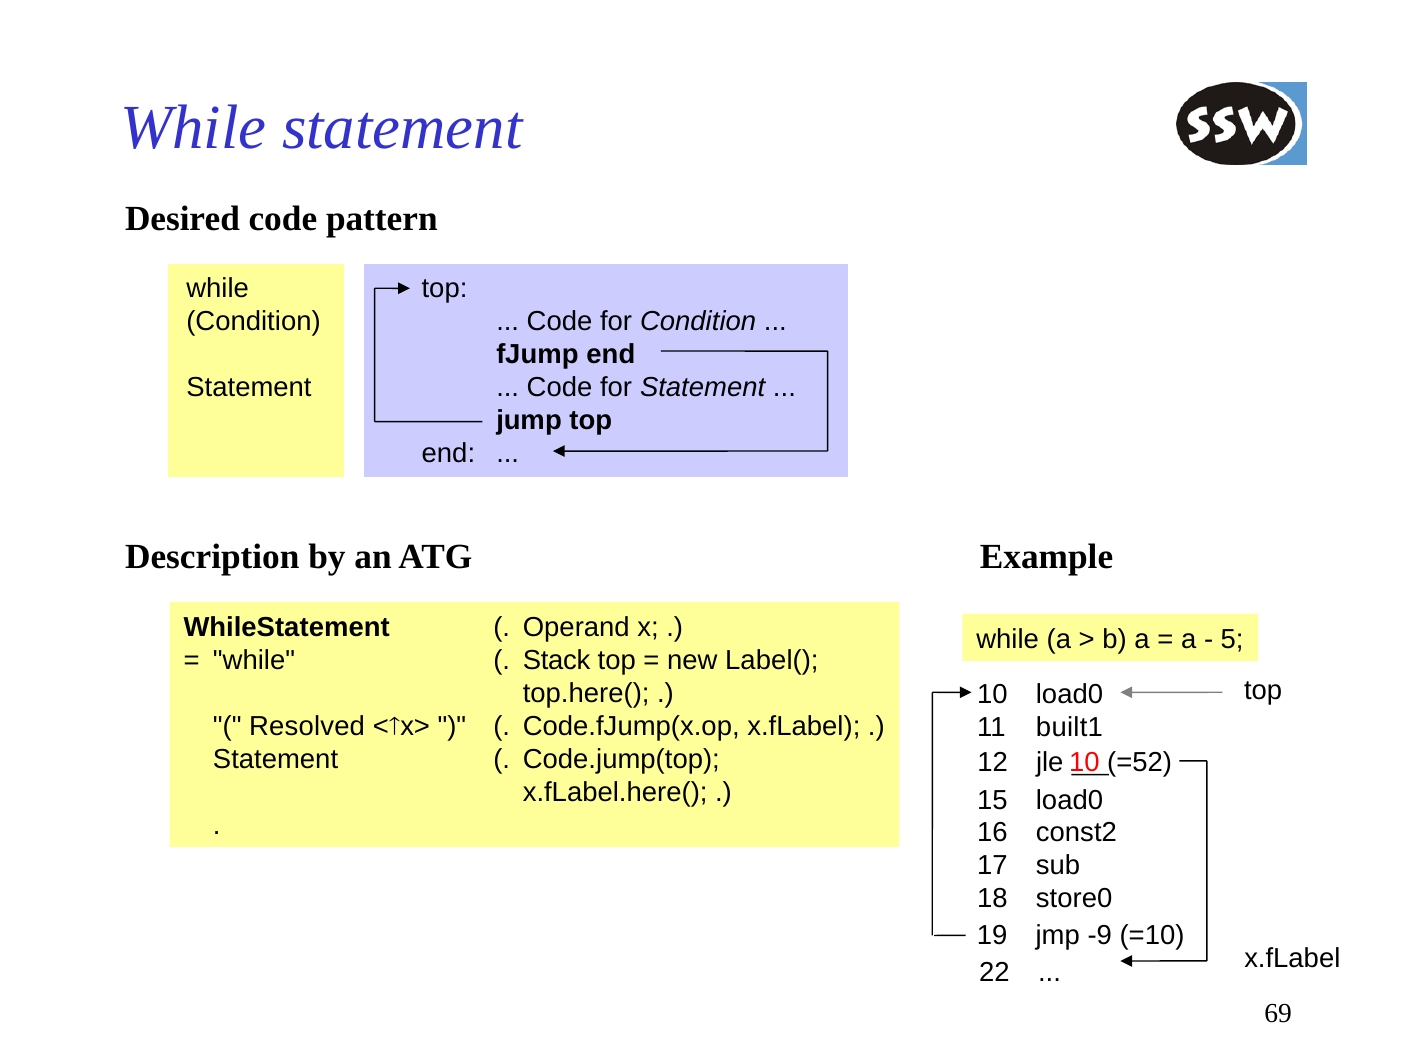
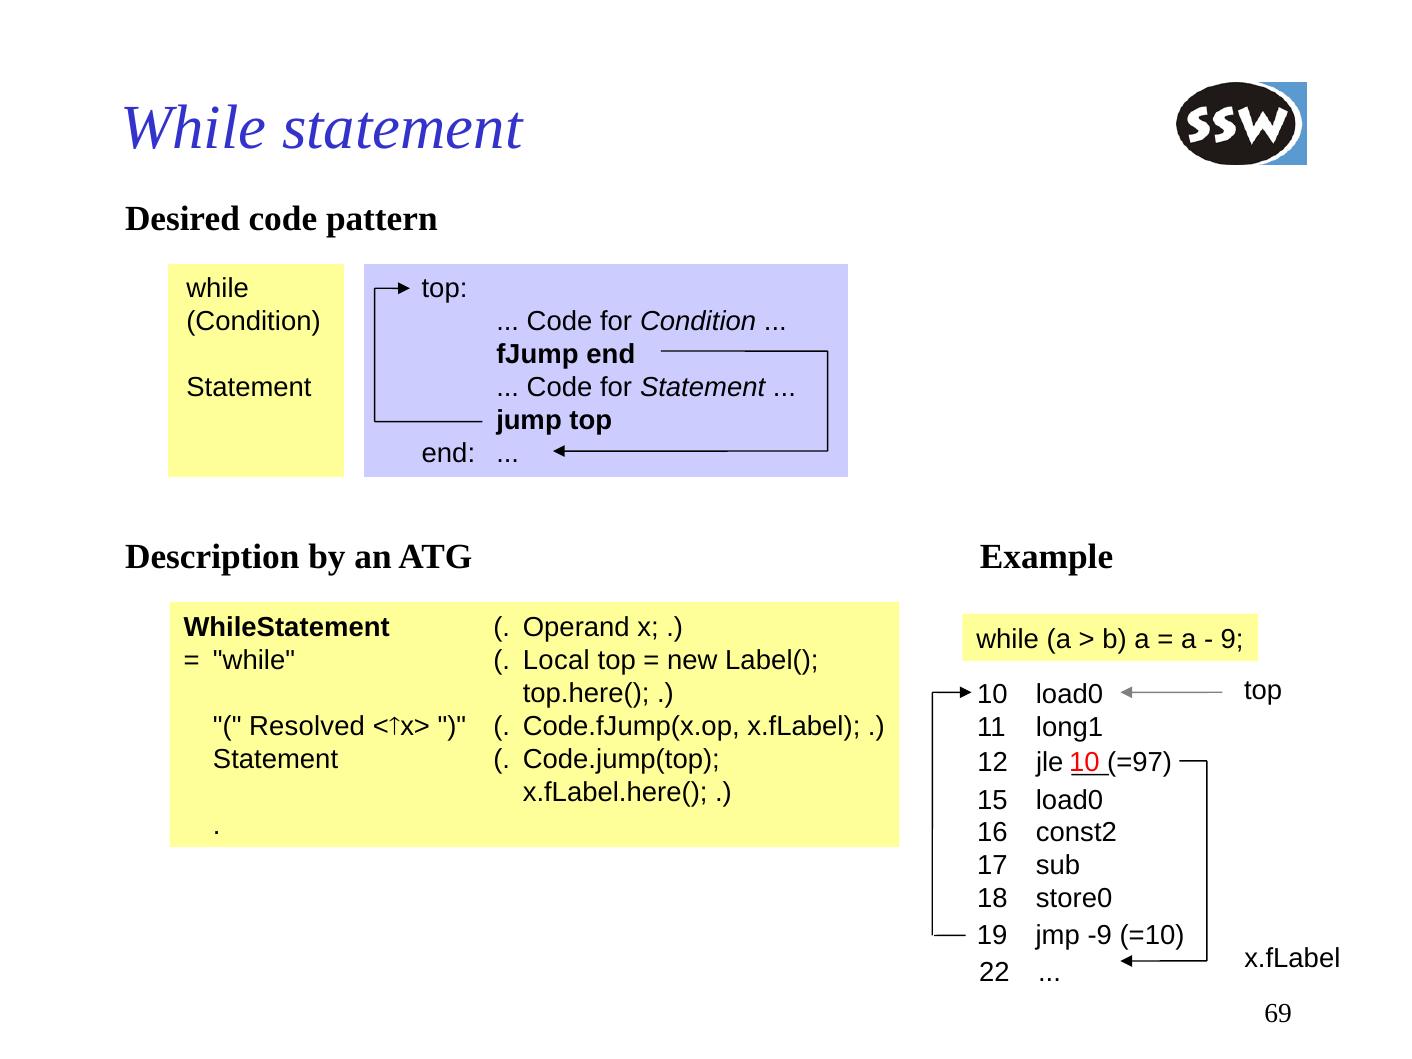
5: 5 -> 9
Stack: Stack -> Local
built1: built1 -> long1
=52: =52 -> =97
